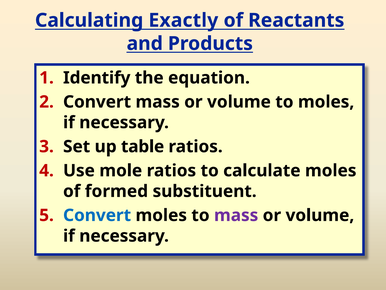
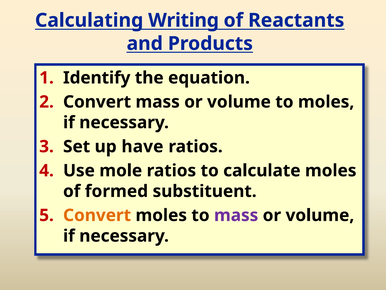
Exactly: Exactly -> Writing
table: table -> have
Convert at (97, 215) colour: blue -> orange
